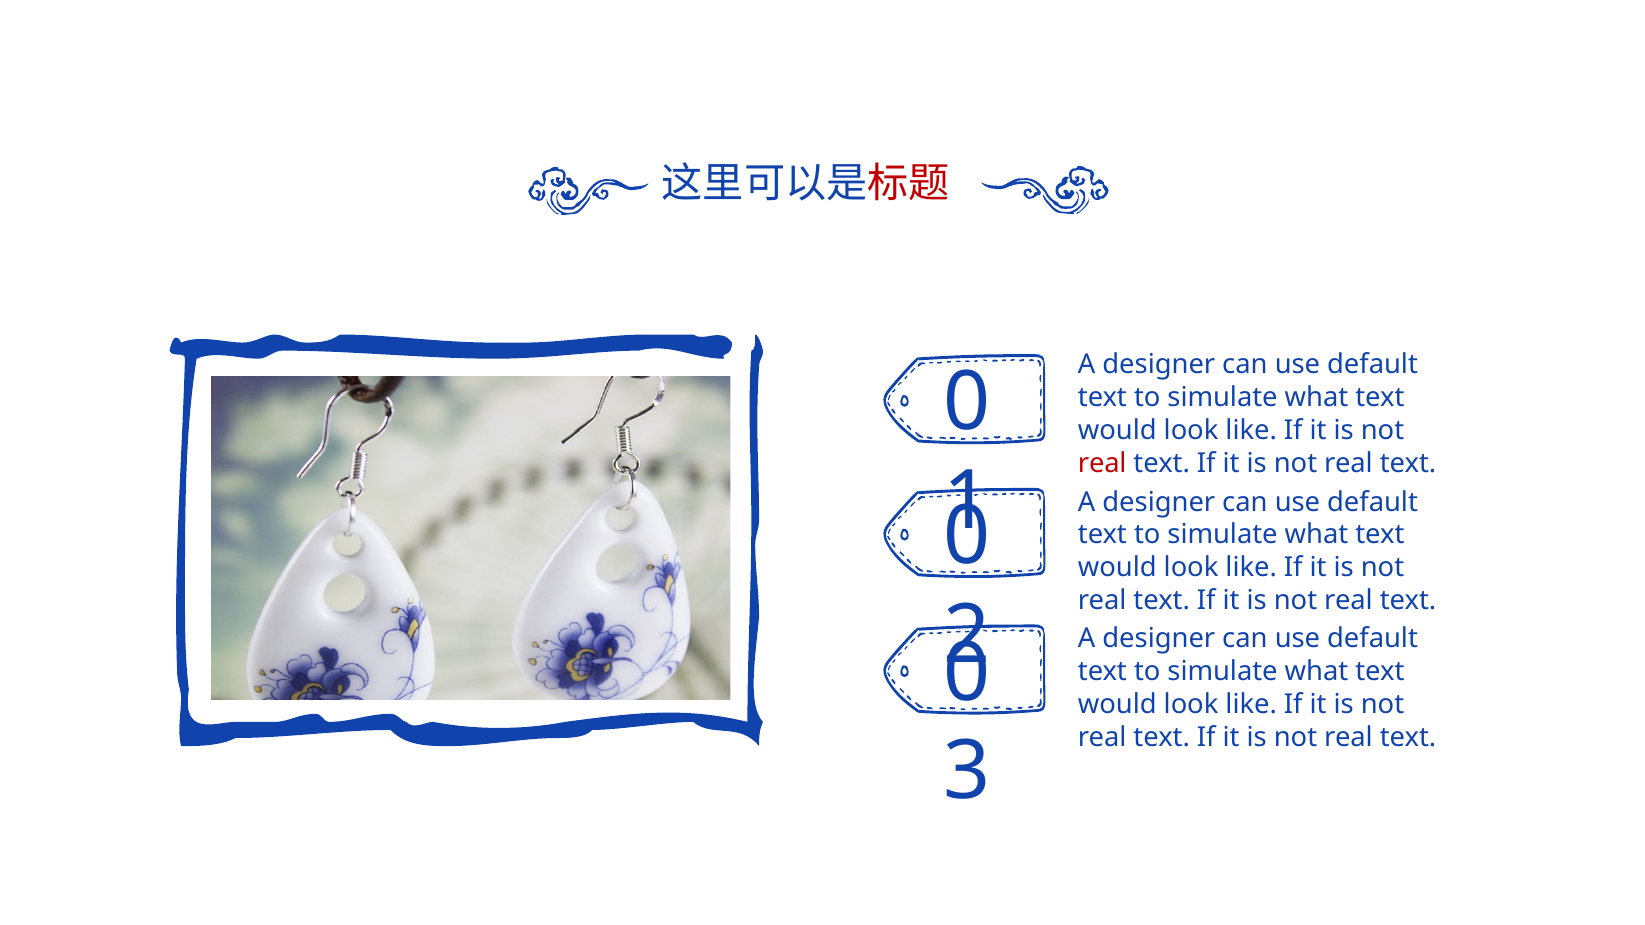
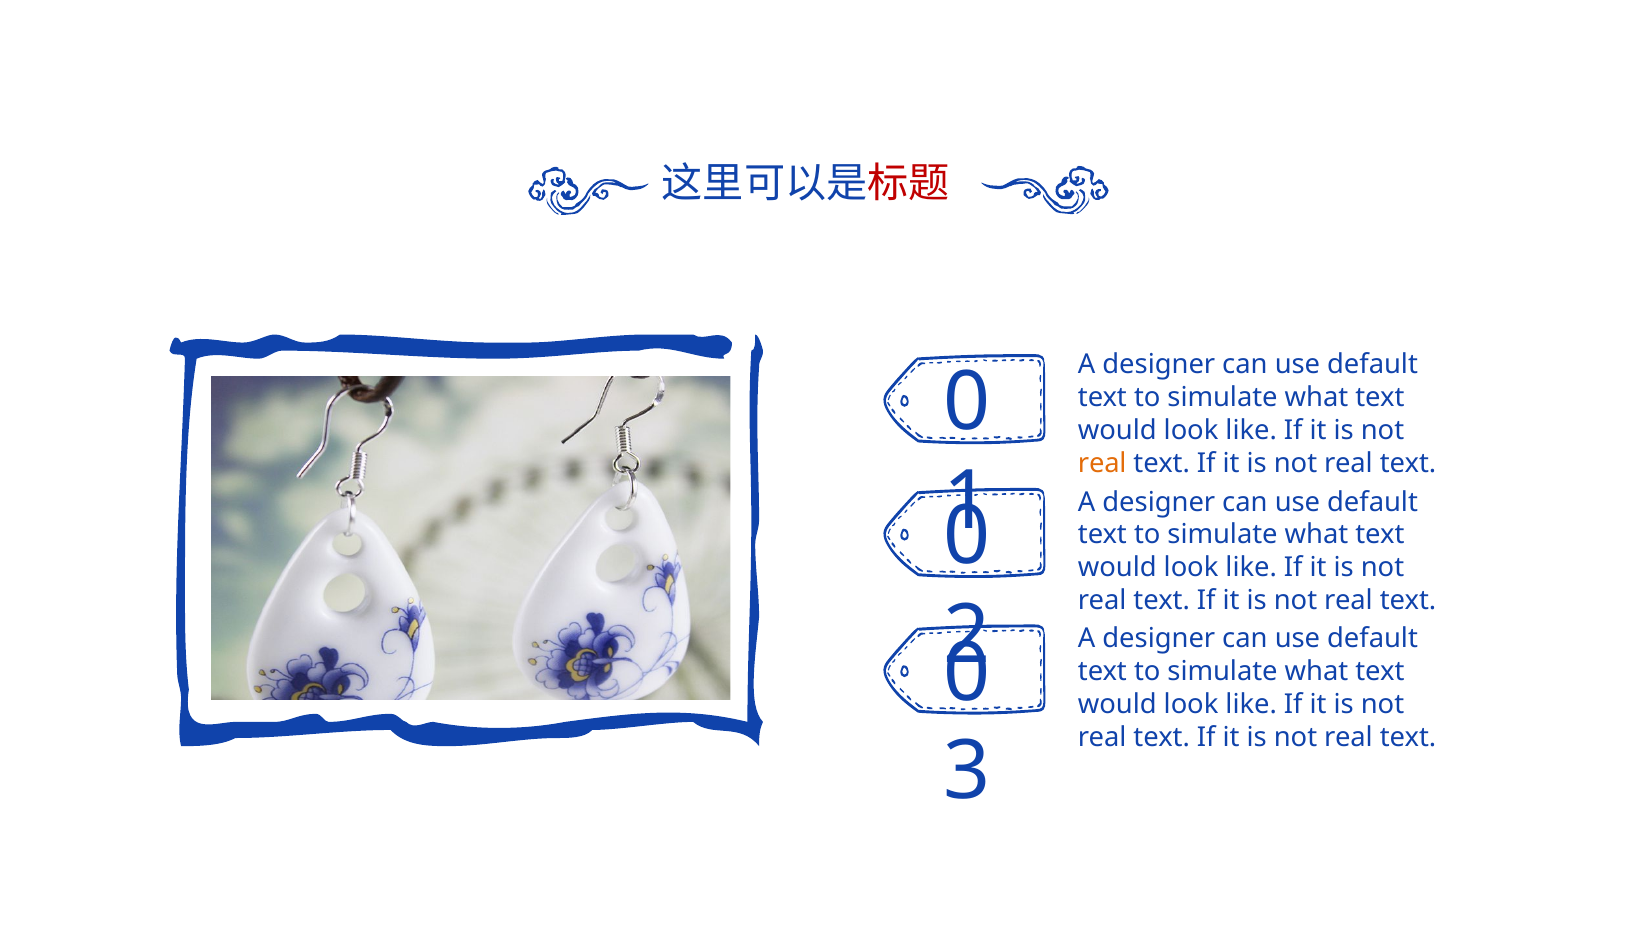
real at (1102, 464) colour: red -> orange
